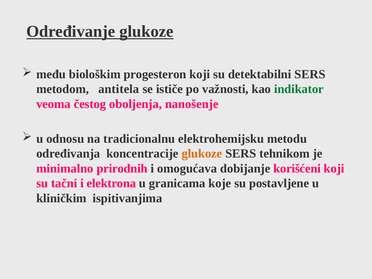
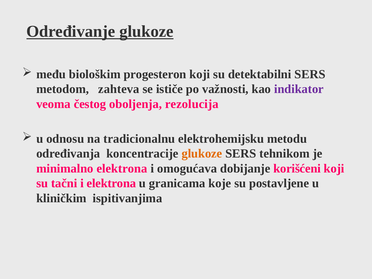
antitela: antitela -> zahteva
indikator colour: green -> purple
nanošenje: nanošenje -> rezolucija
minimalno prirodnih: prirodnih -> elektrona
